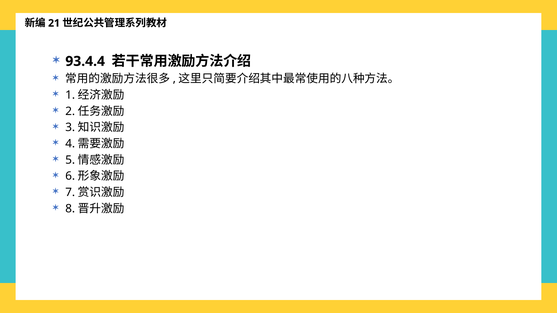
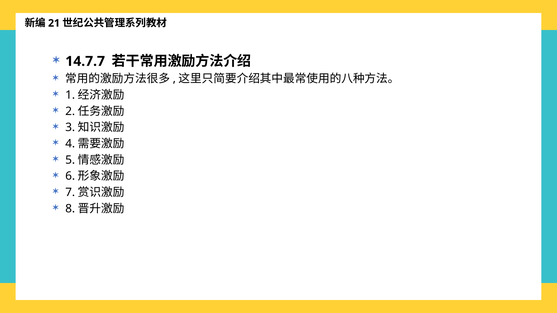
93.4.4: 93.4.4 -> 14.7.7
